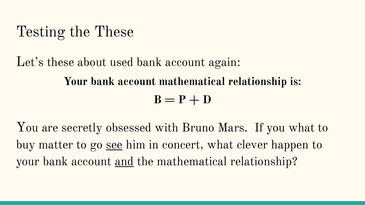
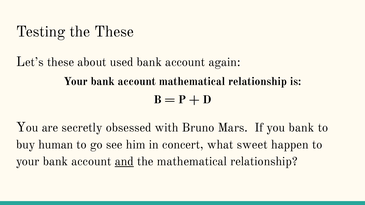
you what: what -> bank
matter: matter -> human
see underline: present -> none
clever: clever -> sweet
